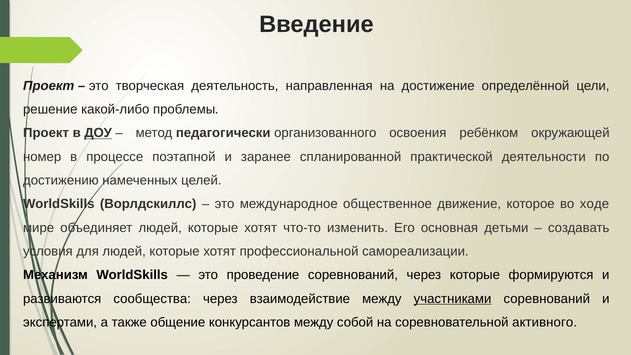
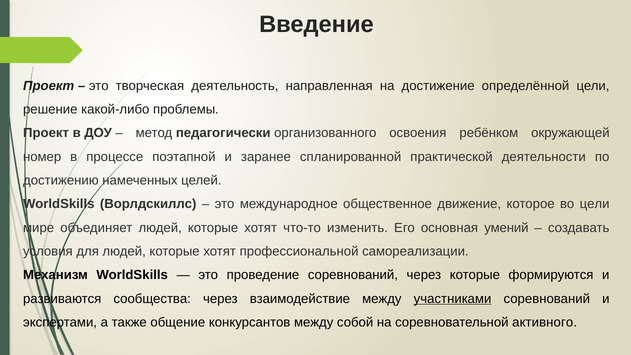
ДОУ underline: present -> none
во ходе: ходе -> цели
детьми: детьми -> умений
